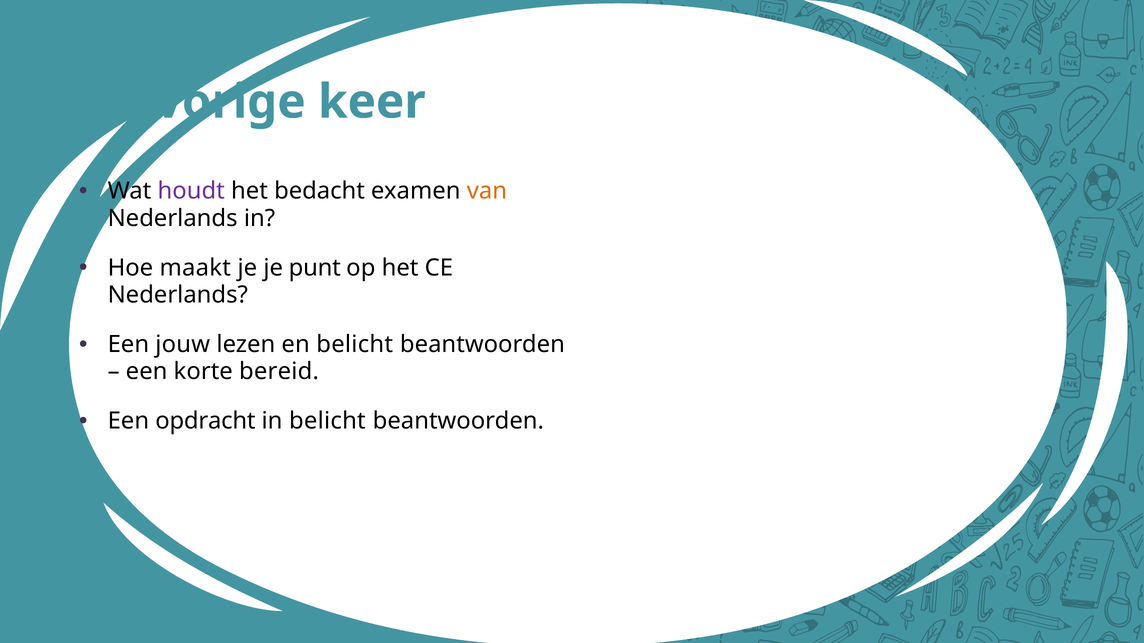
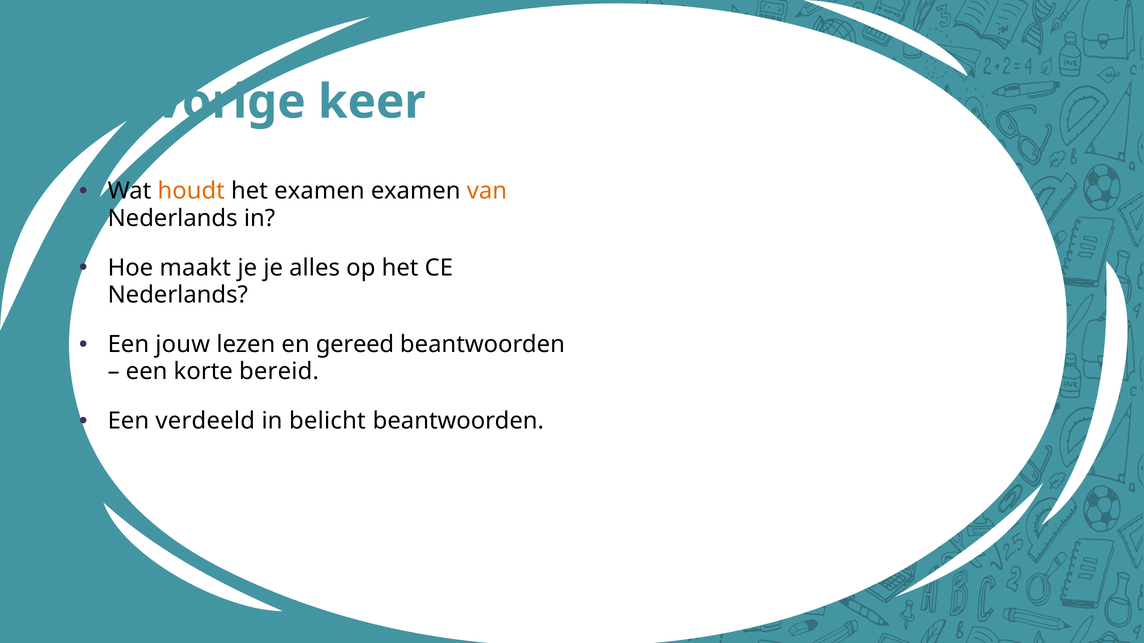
houdt colour: purple -> orange
het bedacht: bedacht -> examen
punt: punt -> alles
en belicht: belicht -> gereed
opdracht: opdracht -> verdeeld
